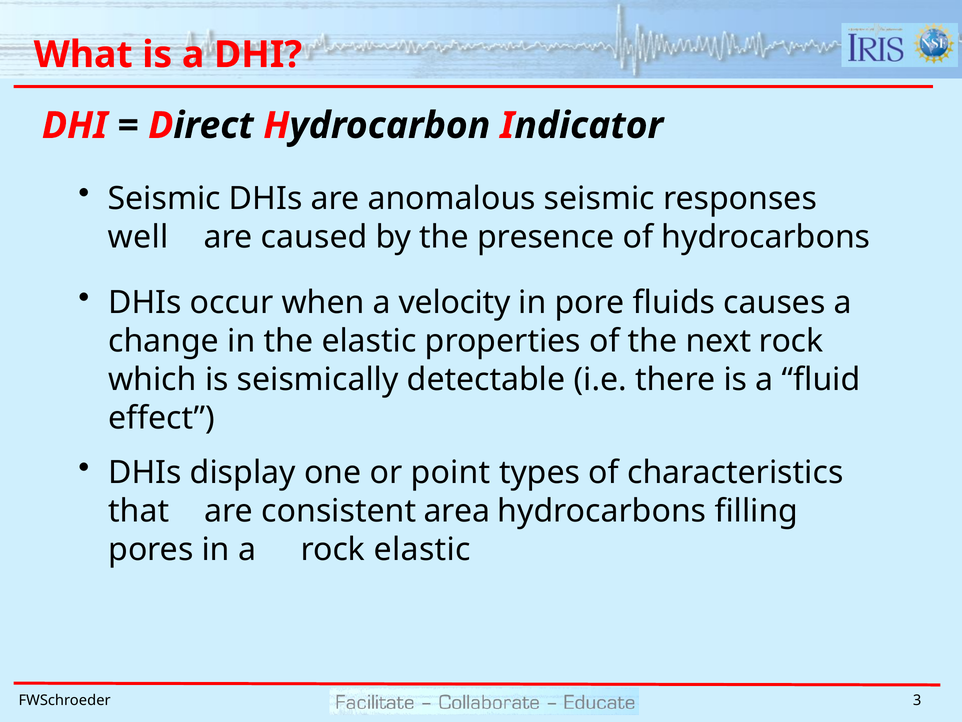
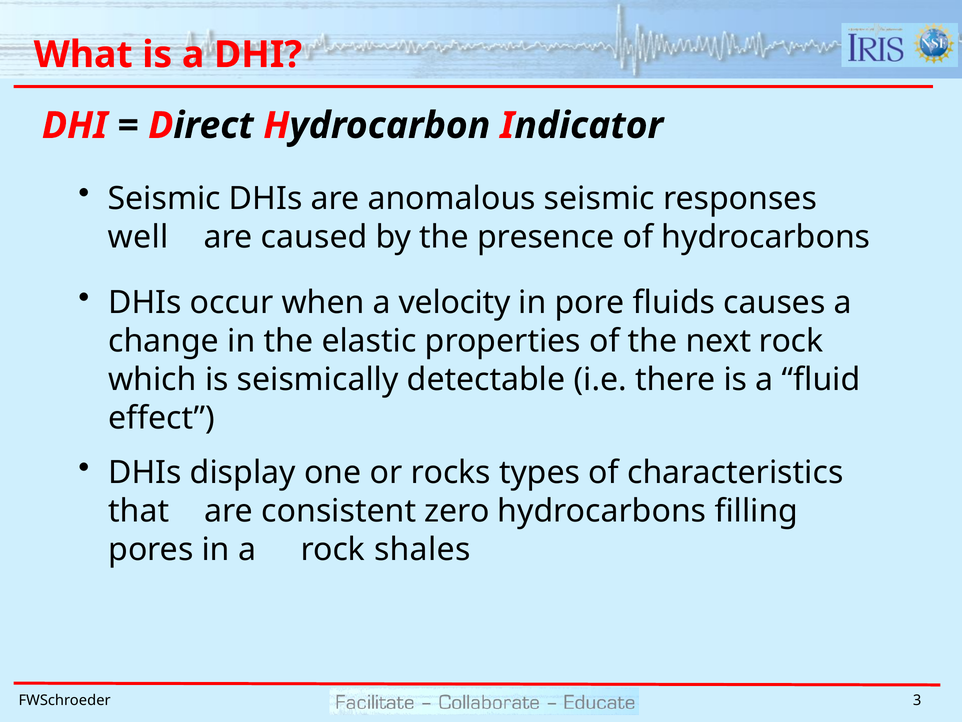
point: point -> rocks
area: area -> zero
rock elastic: elastic -> shales
